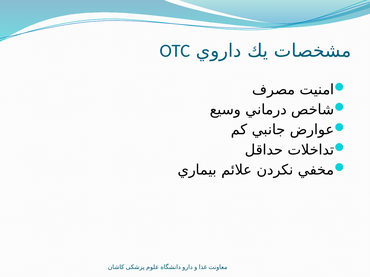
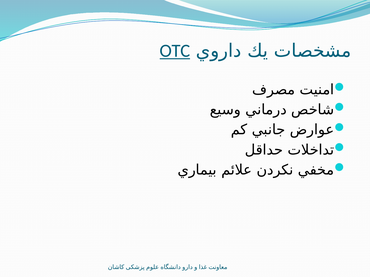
OTC underline: none -> present
